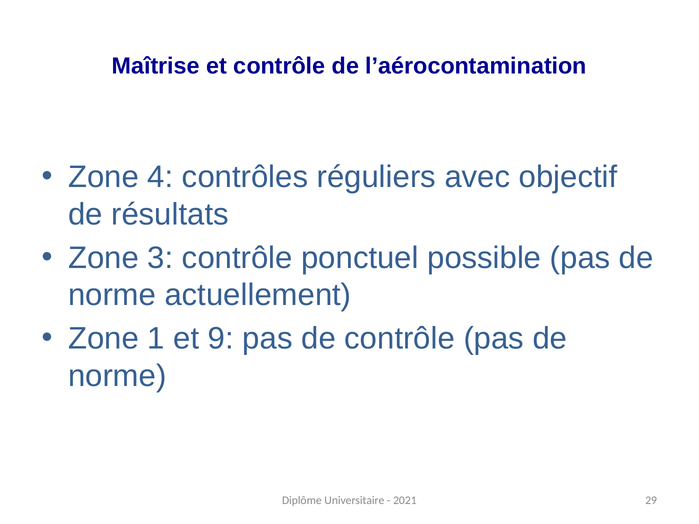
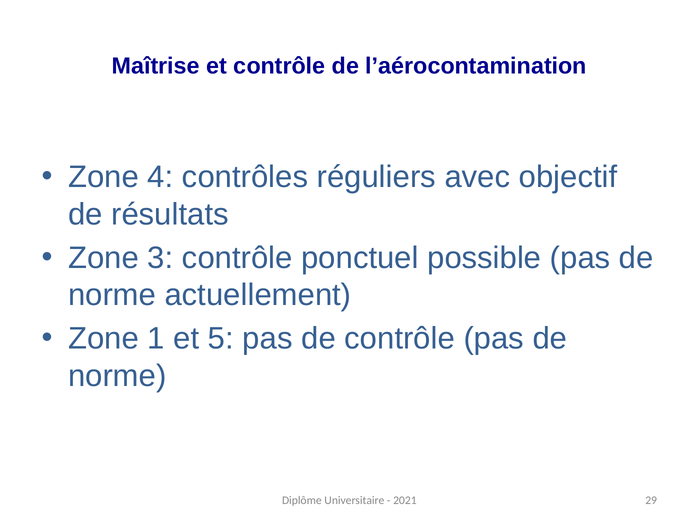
9: 9 -> 5
